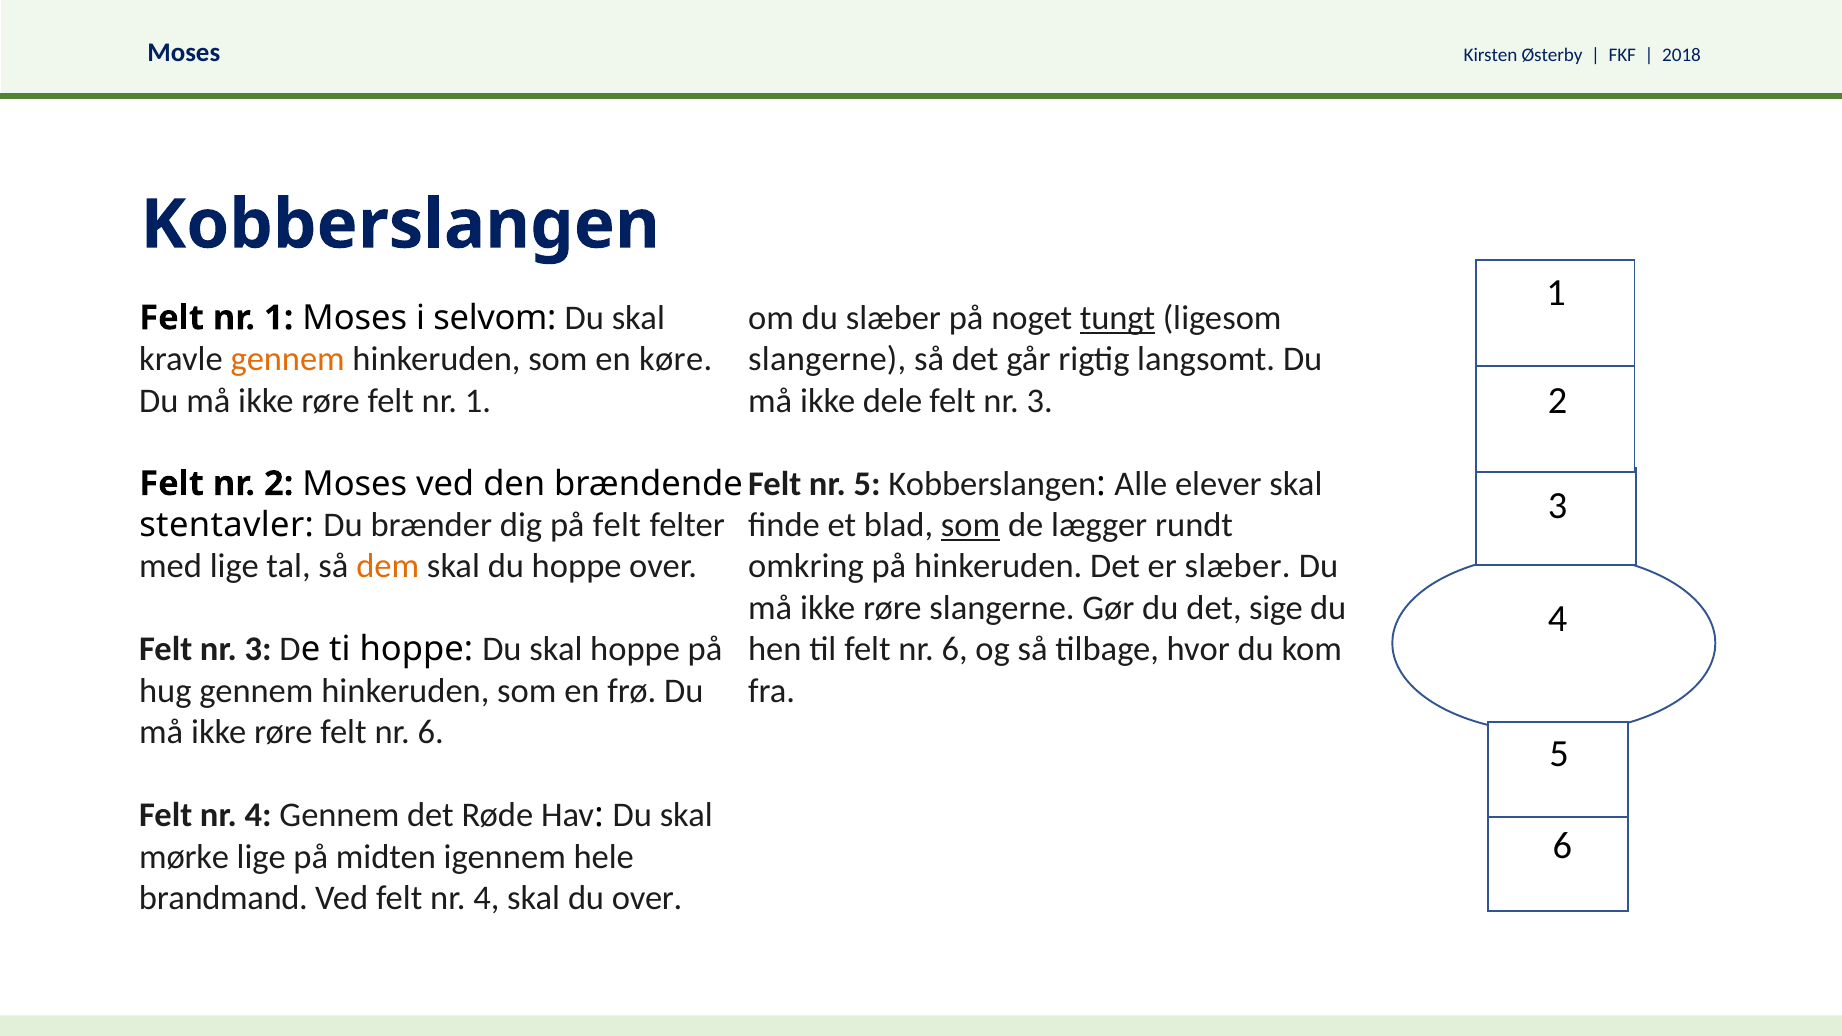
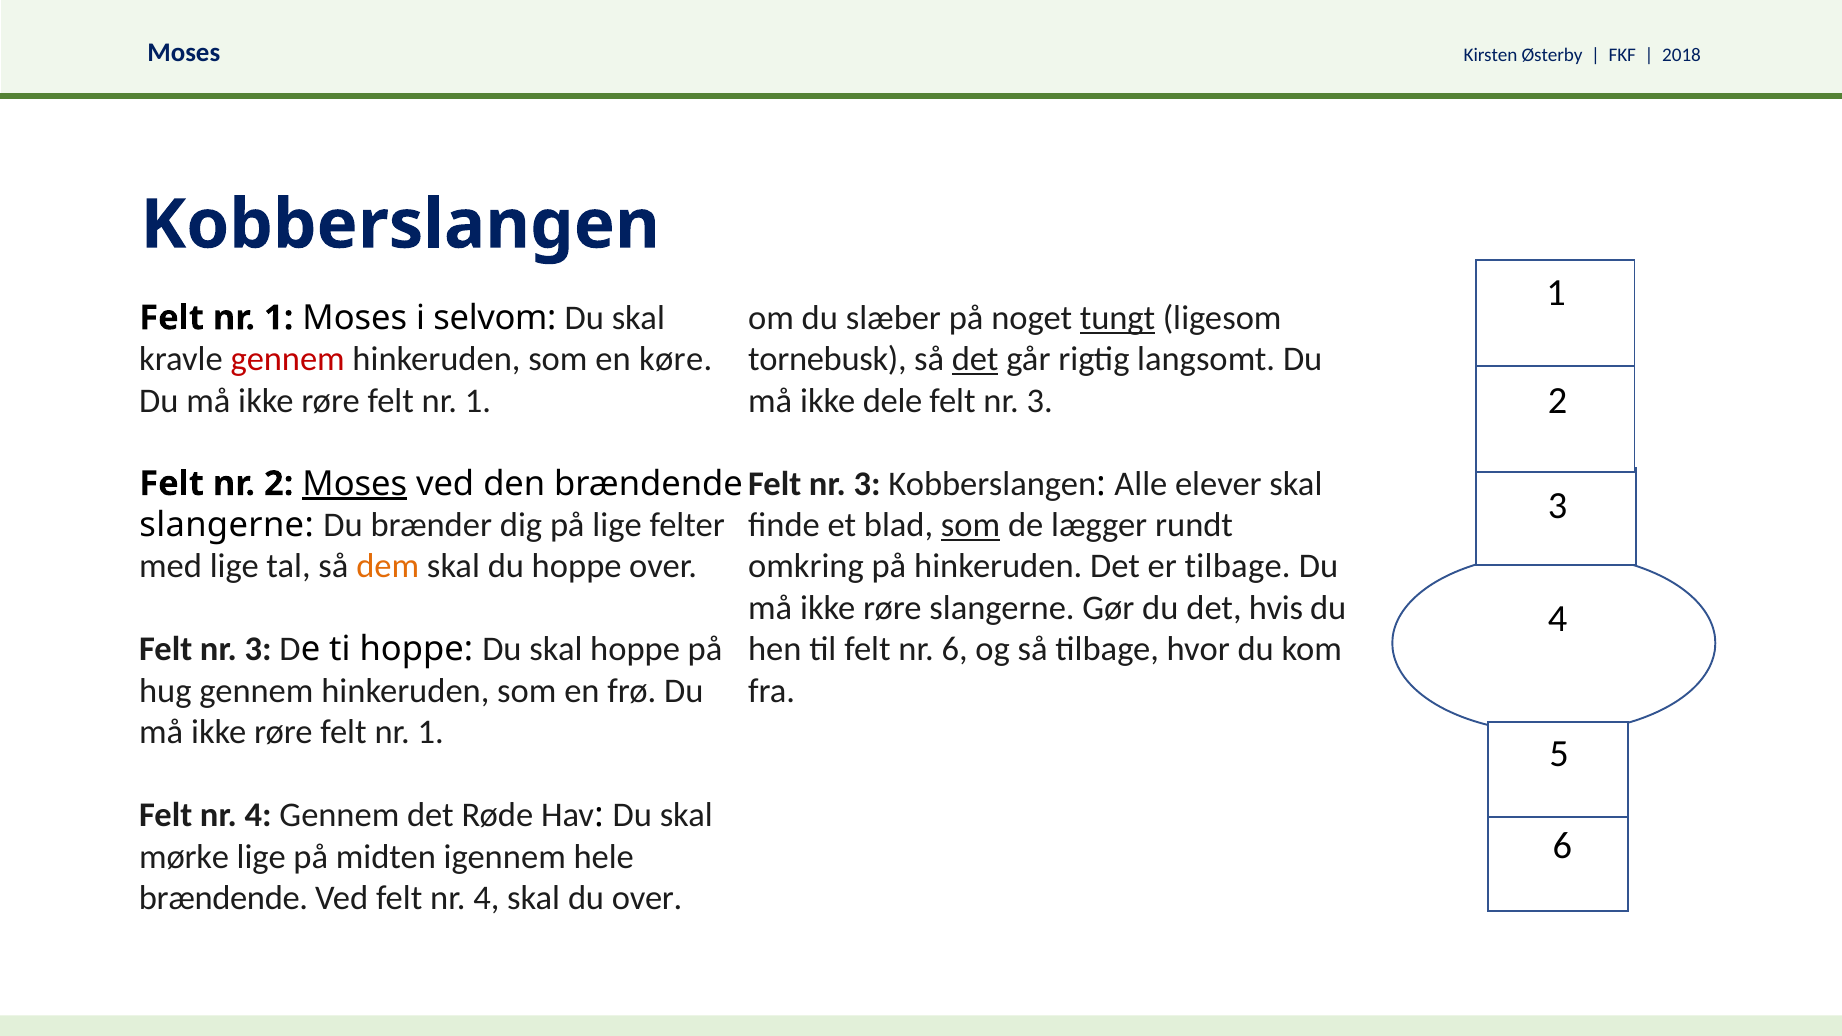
gennem at (288, 359) colour: orange -> red
slangerne at (827, 359): slangerne -> tornebusk
det at (975, 359) underline: none -> present
5 at (867, 484): 5 -> 3
Moses at (355, 484) underline: none -> present
stentavler at (227, 525): stentavler -> slangerne
på felt: felt -> lige
er slæber: slæber -> tilbage
sige: sige -> hvis
6 at (431, 732): 6 -> 1
brandmand at (223, 898): brandmand -> brændende
